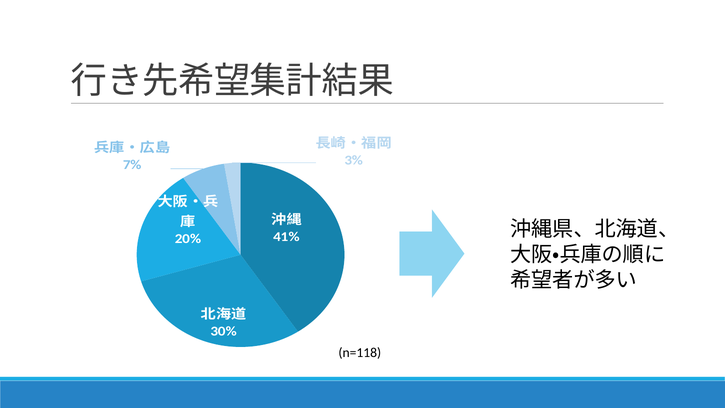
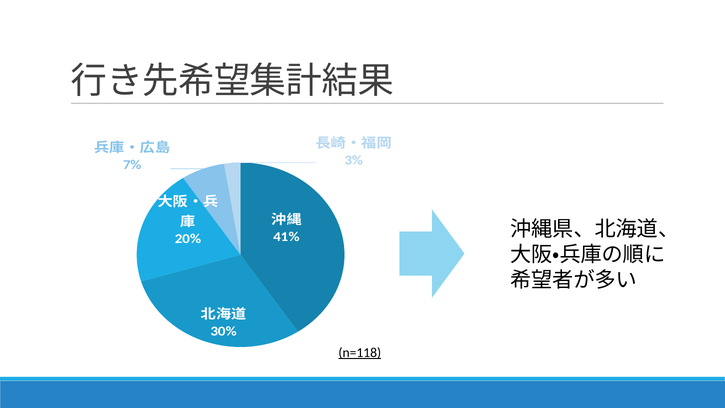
n=118 underline: none -> present
